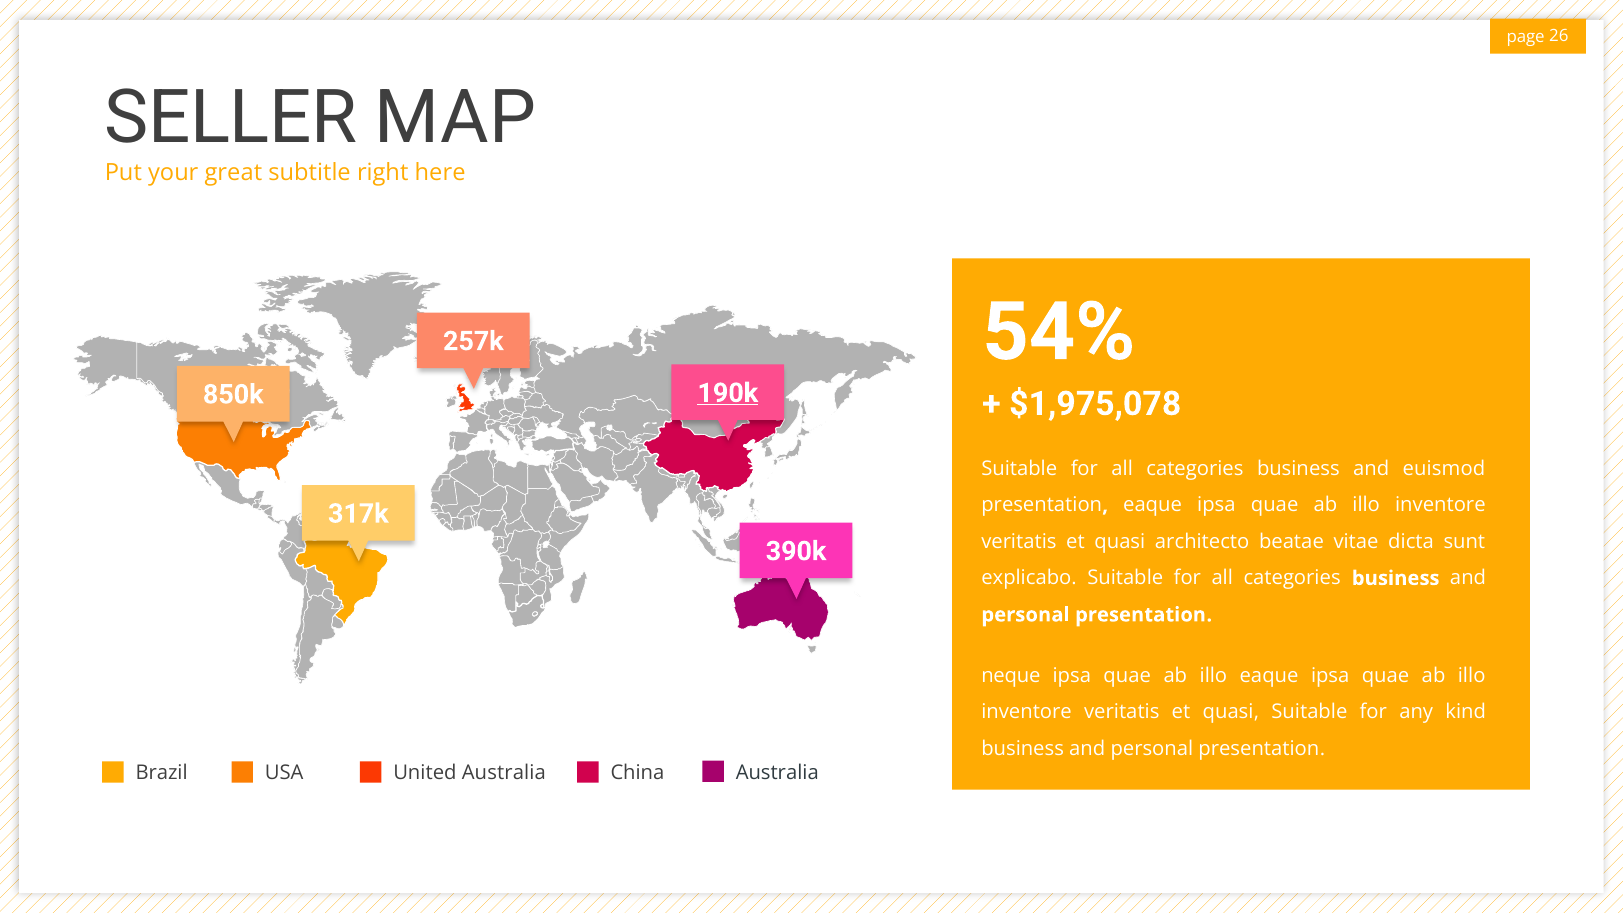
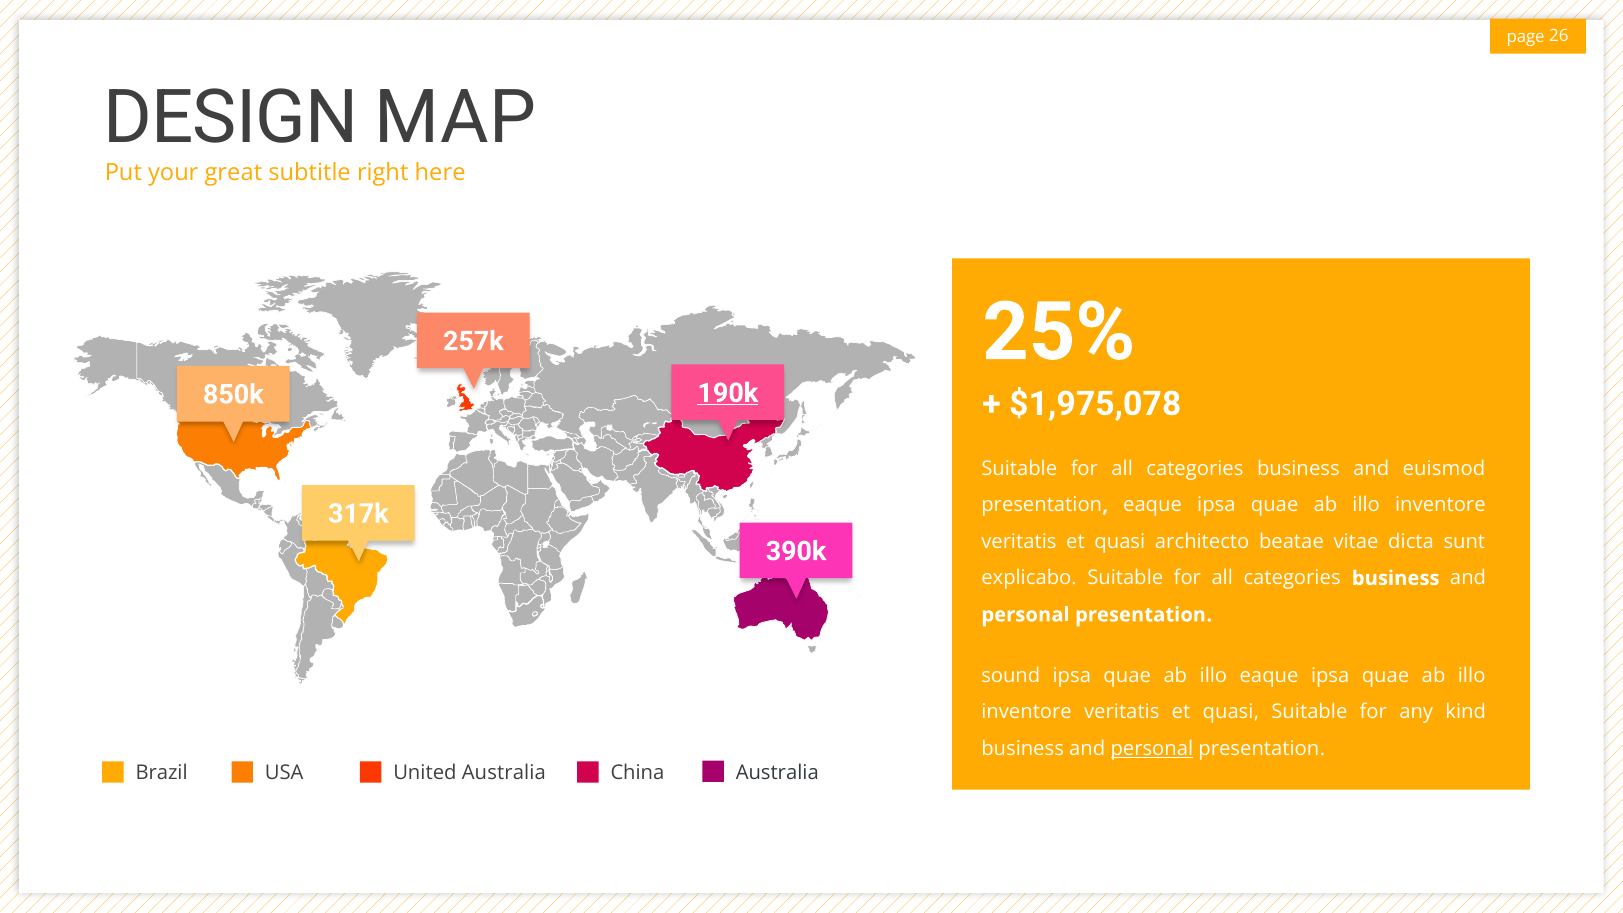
SELLER: SELLER -> DESIGN
54%: 54% -> 25%
neque: neque -> sound
personal at (1152, 749) underline: none -> present
